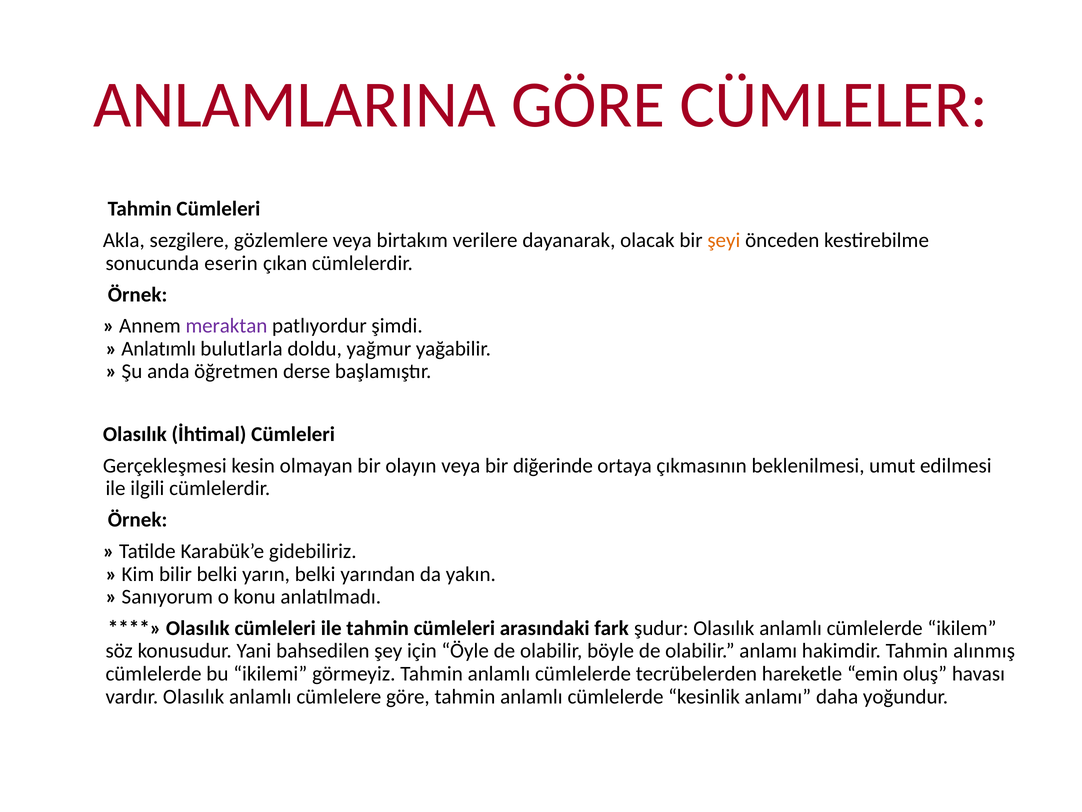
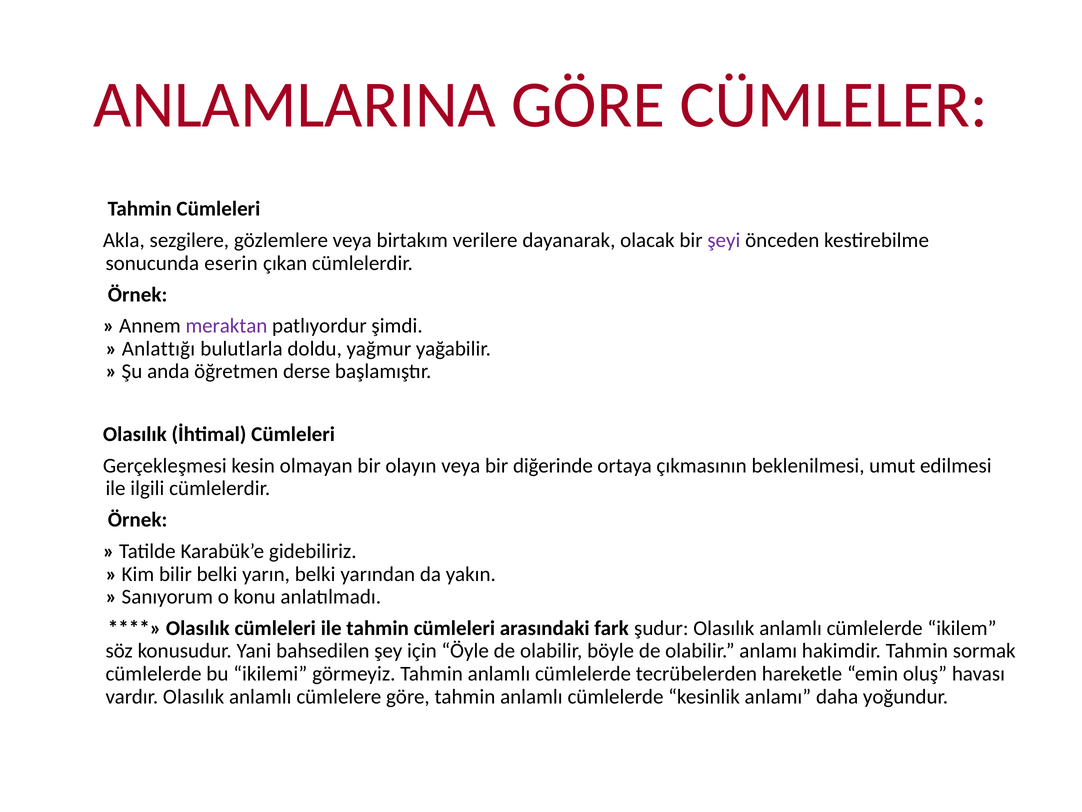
şeyi colour: orange -> purple
Anlatımlı: Anlatımlı -> Anlattığı
alınmış: alınmış -> sormak
